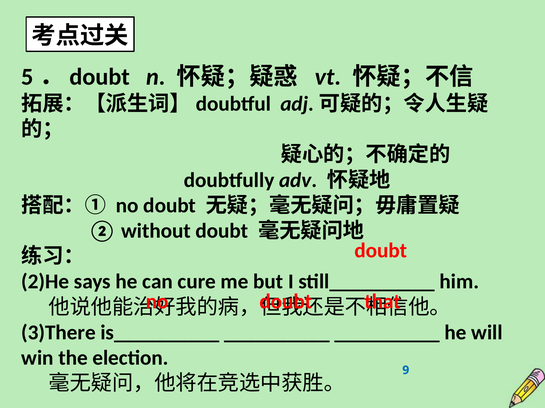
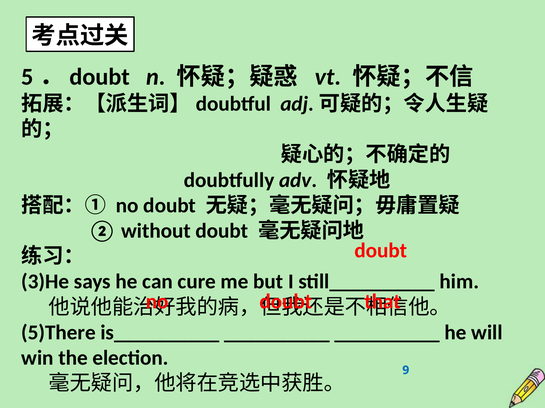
2)He: 2)He -> 3)He
3)There: 3)There -> 5)There
